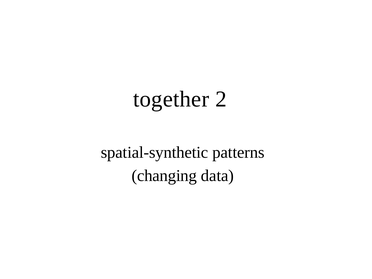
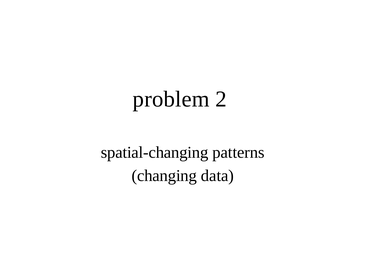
together: together -> problem
spatial-synthetic: spatial-synthetic -> spatial-changing
